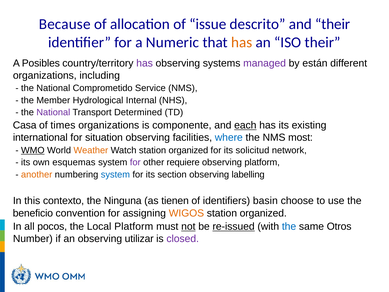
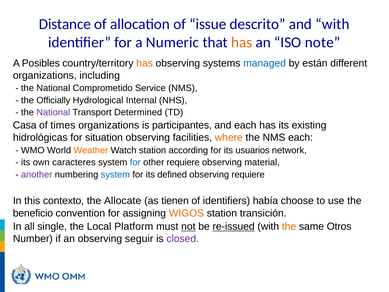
Because: Because -> Distance
and their: their -> with
ISO their: their -> note
has at (145, 63) colour: purple -> orange
managed colour: purple -> blue
Member: Member -> Officially
componente: componente -> participantes
each at (245, 125) underline: present -> none
international: international -> hidrológicas
where colour: blue -> orange
NMS most: most -> each
WMO underline: present -> none
Watch station organized: organized -> according
solicitud: solicitud -> usuarios
esquemas: esquemas -> caracteres
for at (135, 162) colour: purple -> blue
observing platform: platform -> material
another colour: orange -> purple
section: section -> defined
observing labelling: labelling -> requiere
Ninguna: Ninguna -> Allocate
basin: basin -> había
organized at (263, 213): organized -> transición
pocos: pocos -> single
the at (289, 226) colour: blue -> orange
utilizar: utilizar -> seguir
